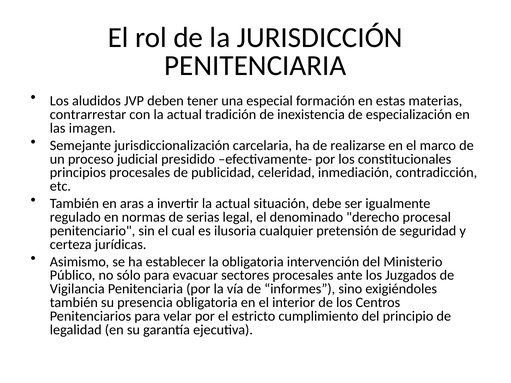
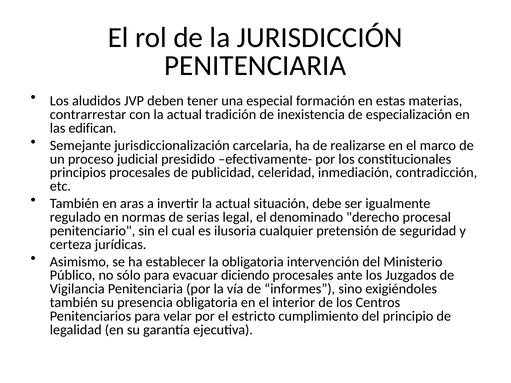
imagen: imagen -> edifican
sectores: sectores -> diciendo
